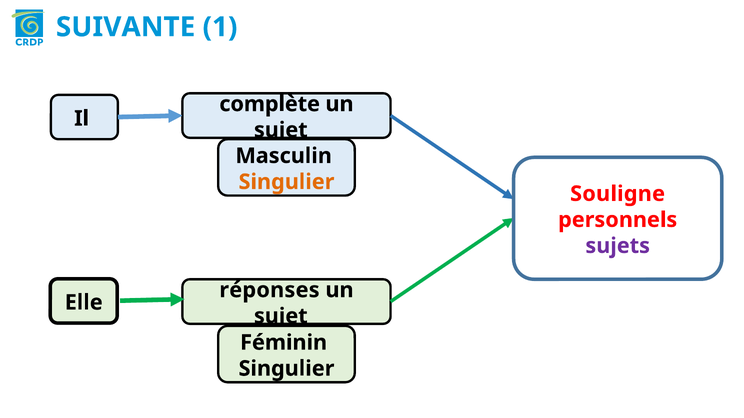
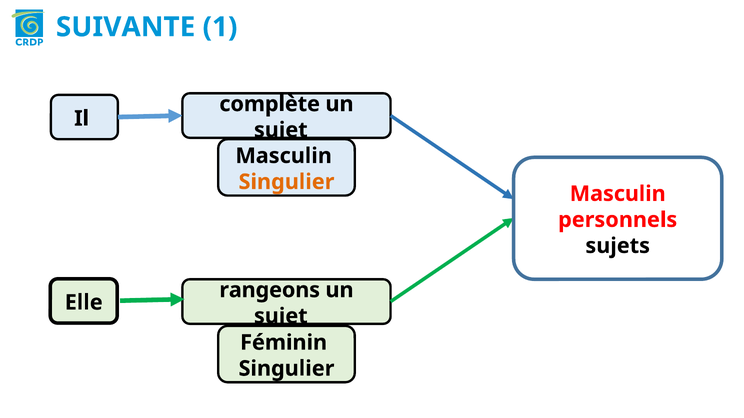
Souligne at (618, 194): Souligne -> Masculin
sujets colour: purple -> black
réponses: réponses -> rangeons
